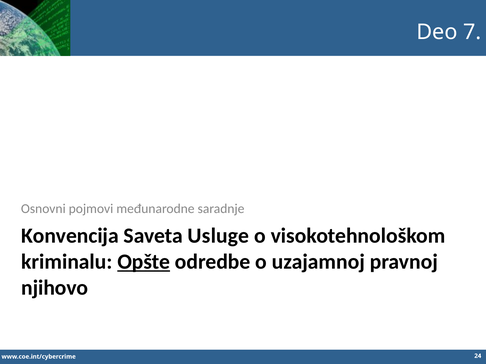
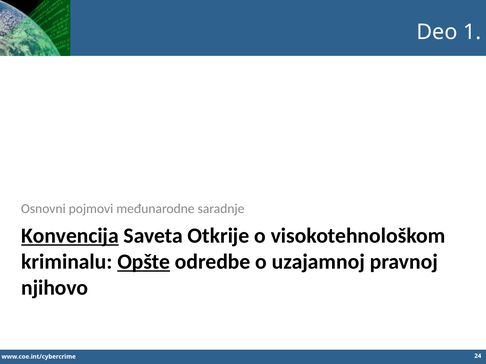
7: 7 -> 1
Konvencija underline: none -> present
Usluge: Usluge -> Otkrije
